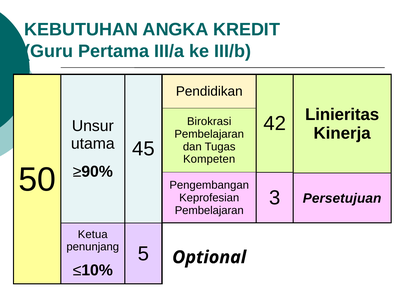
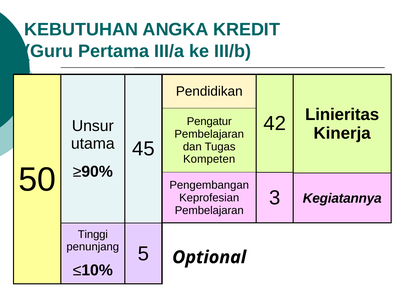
Birokrasi: Birokrasi -> Pengatur
Persetujuan: Persetujuan -> Kegiatannya
Ketua: Ketua -> Tinggi
